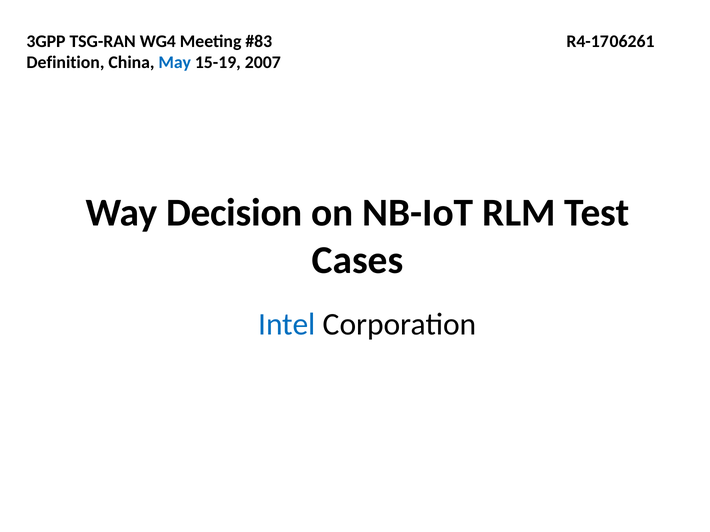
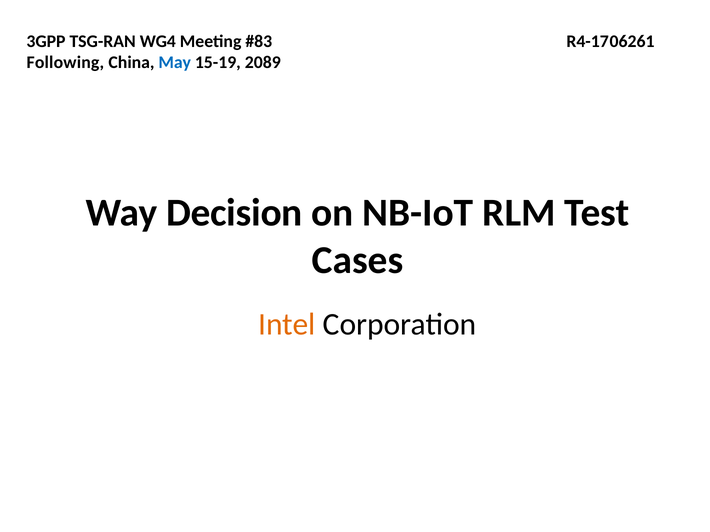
Definition: Definition -> Following
2007: 2007 -> 2089
Intel colour: blue -> orange
